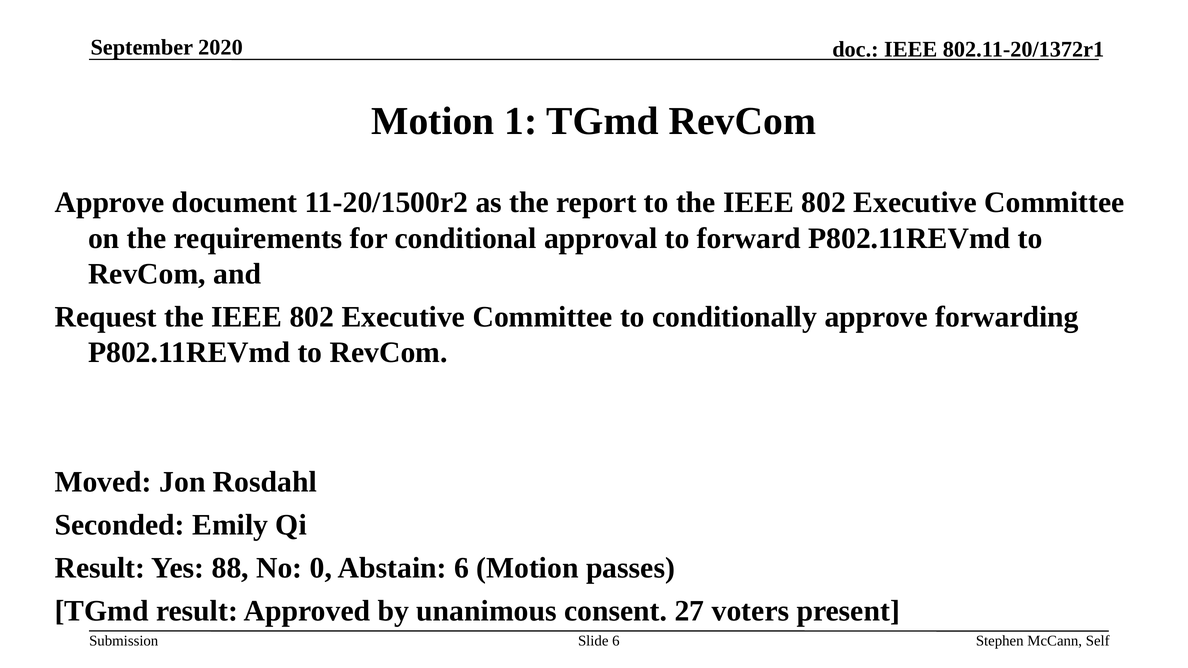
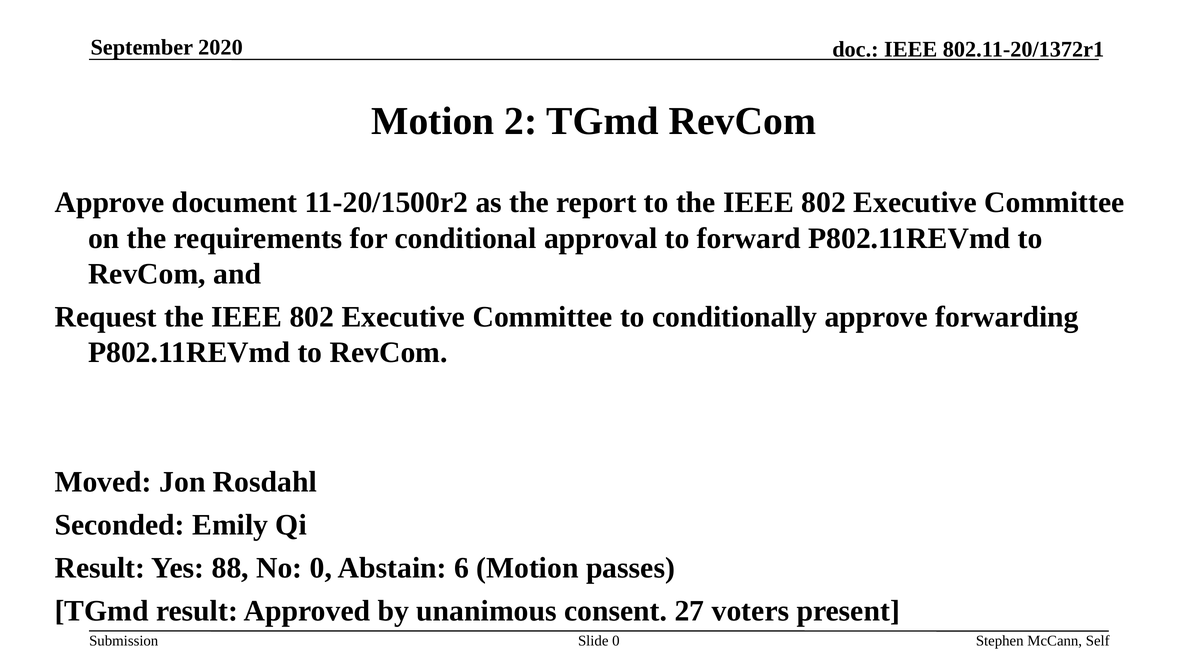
1: 1 -> 2
Slide 6: 6 -> 0
